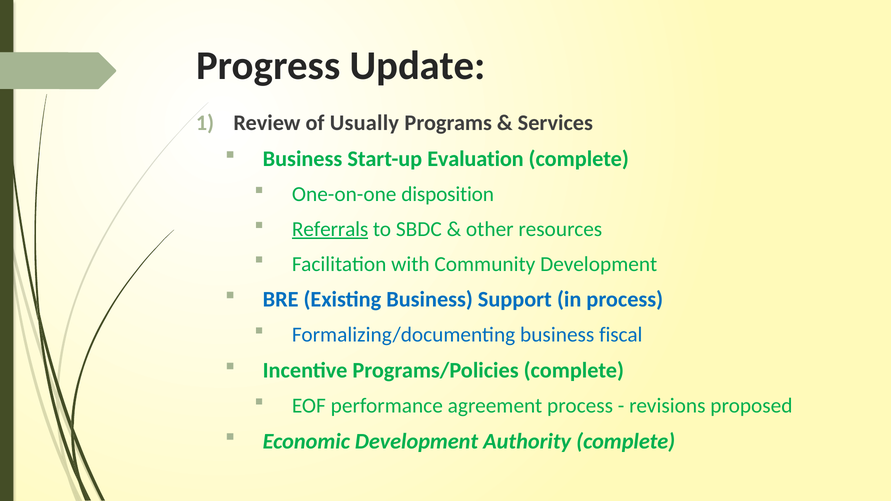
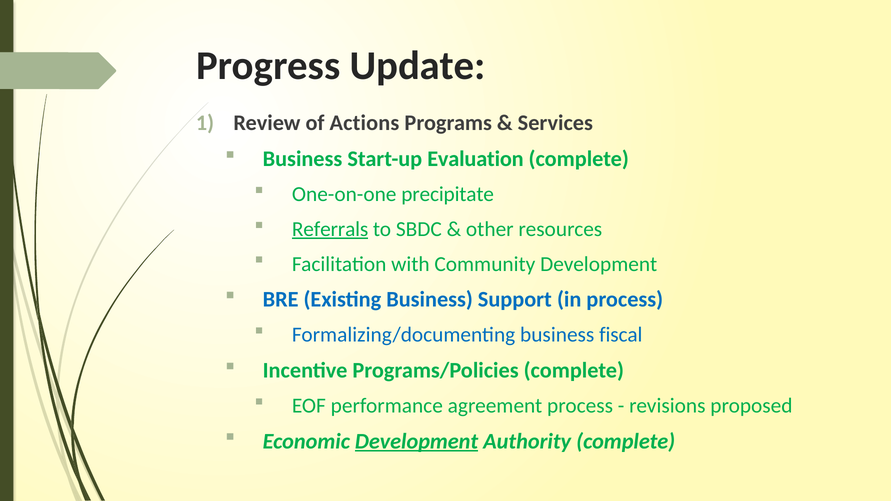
Usually: Usually -> Actions
disposition: disposition -> precipitate
Development at (417, 441) underline: none -> present
